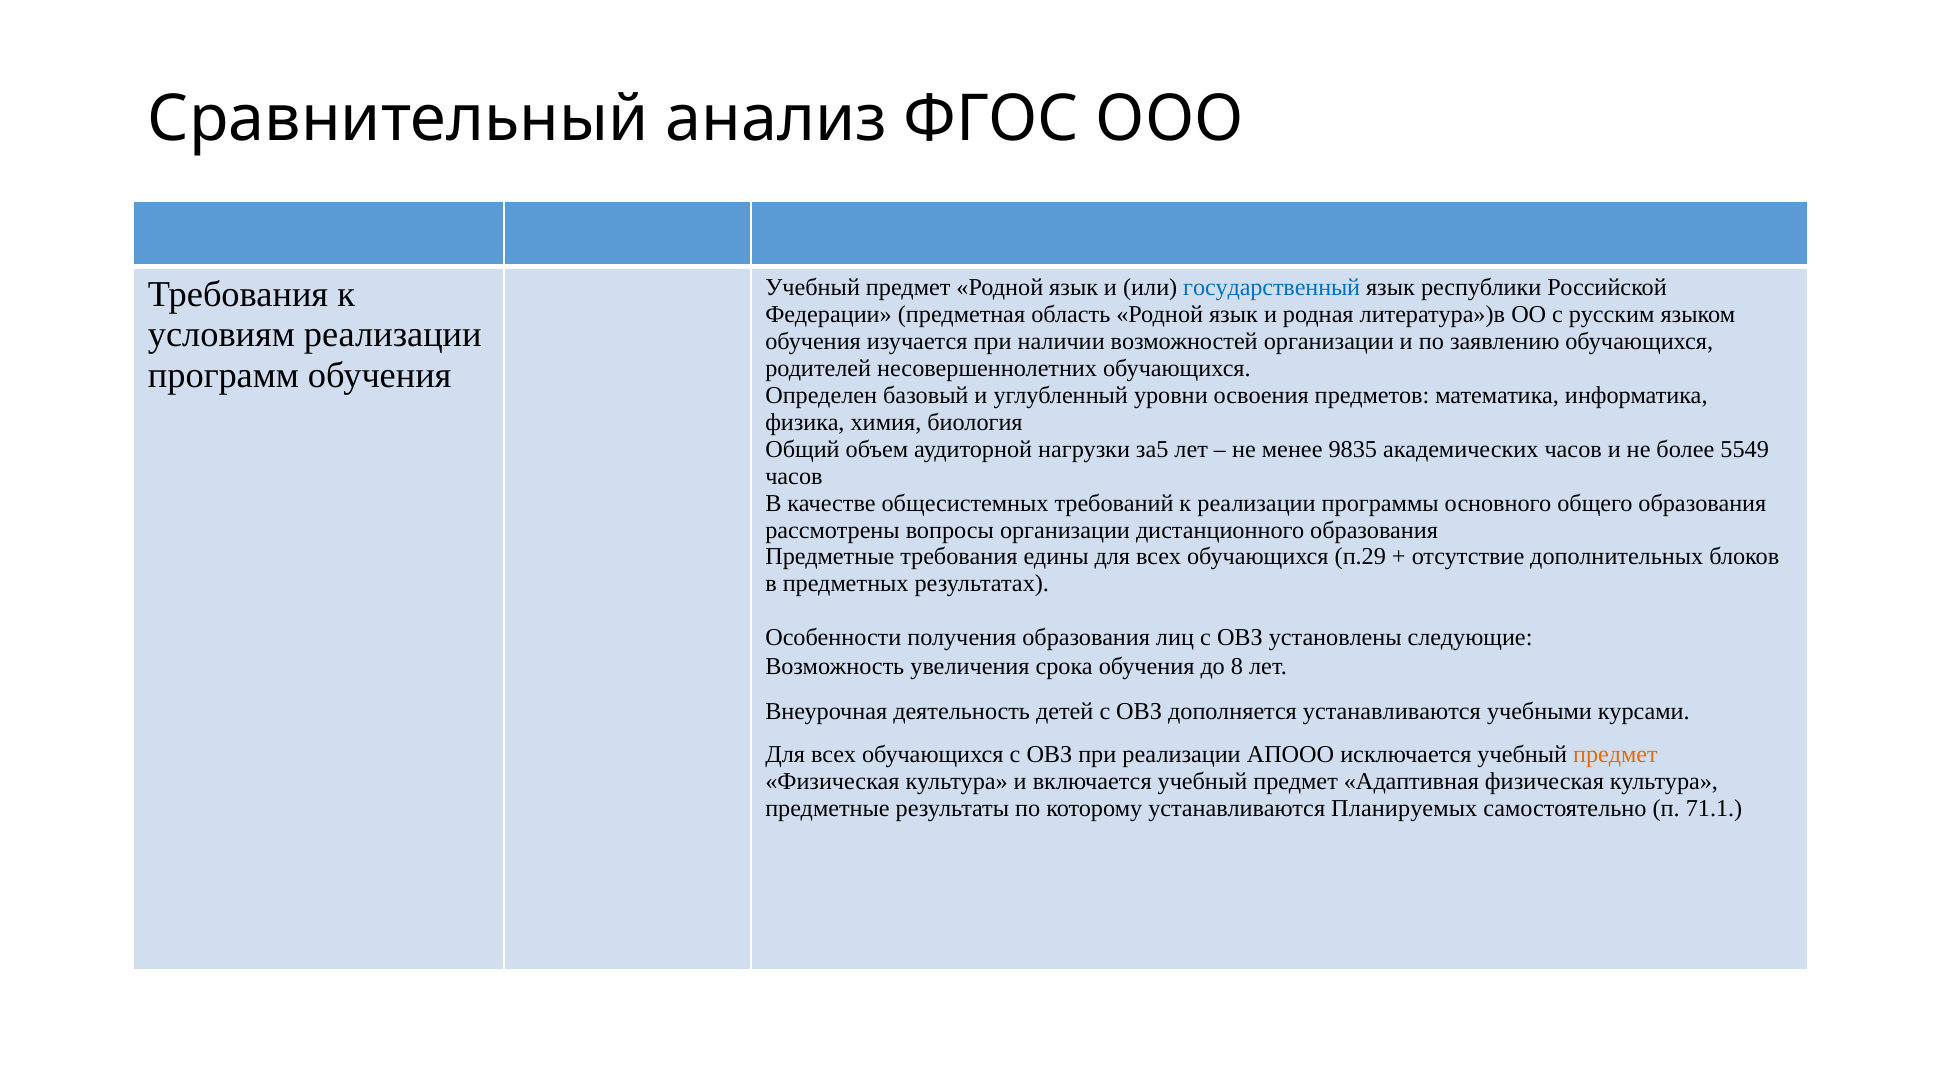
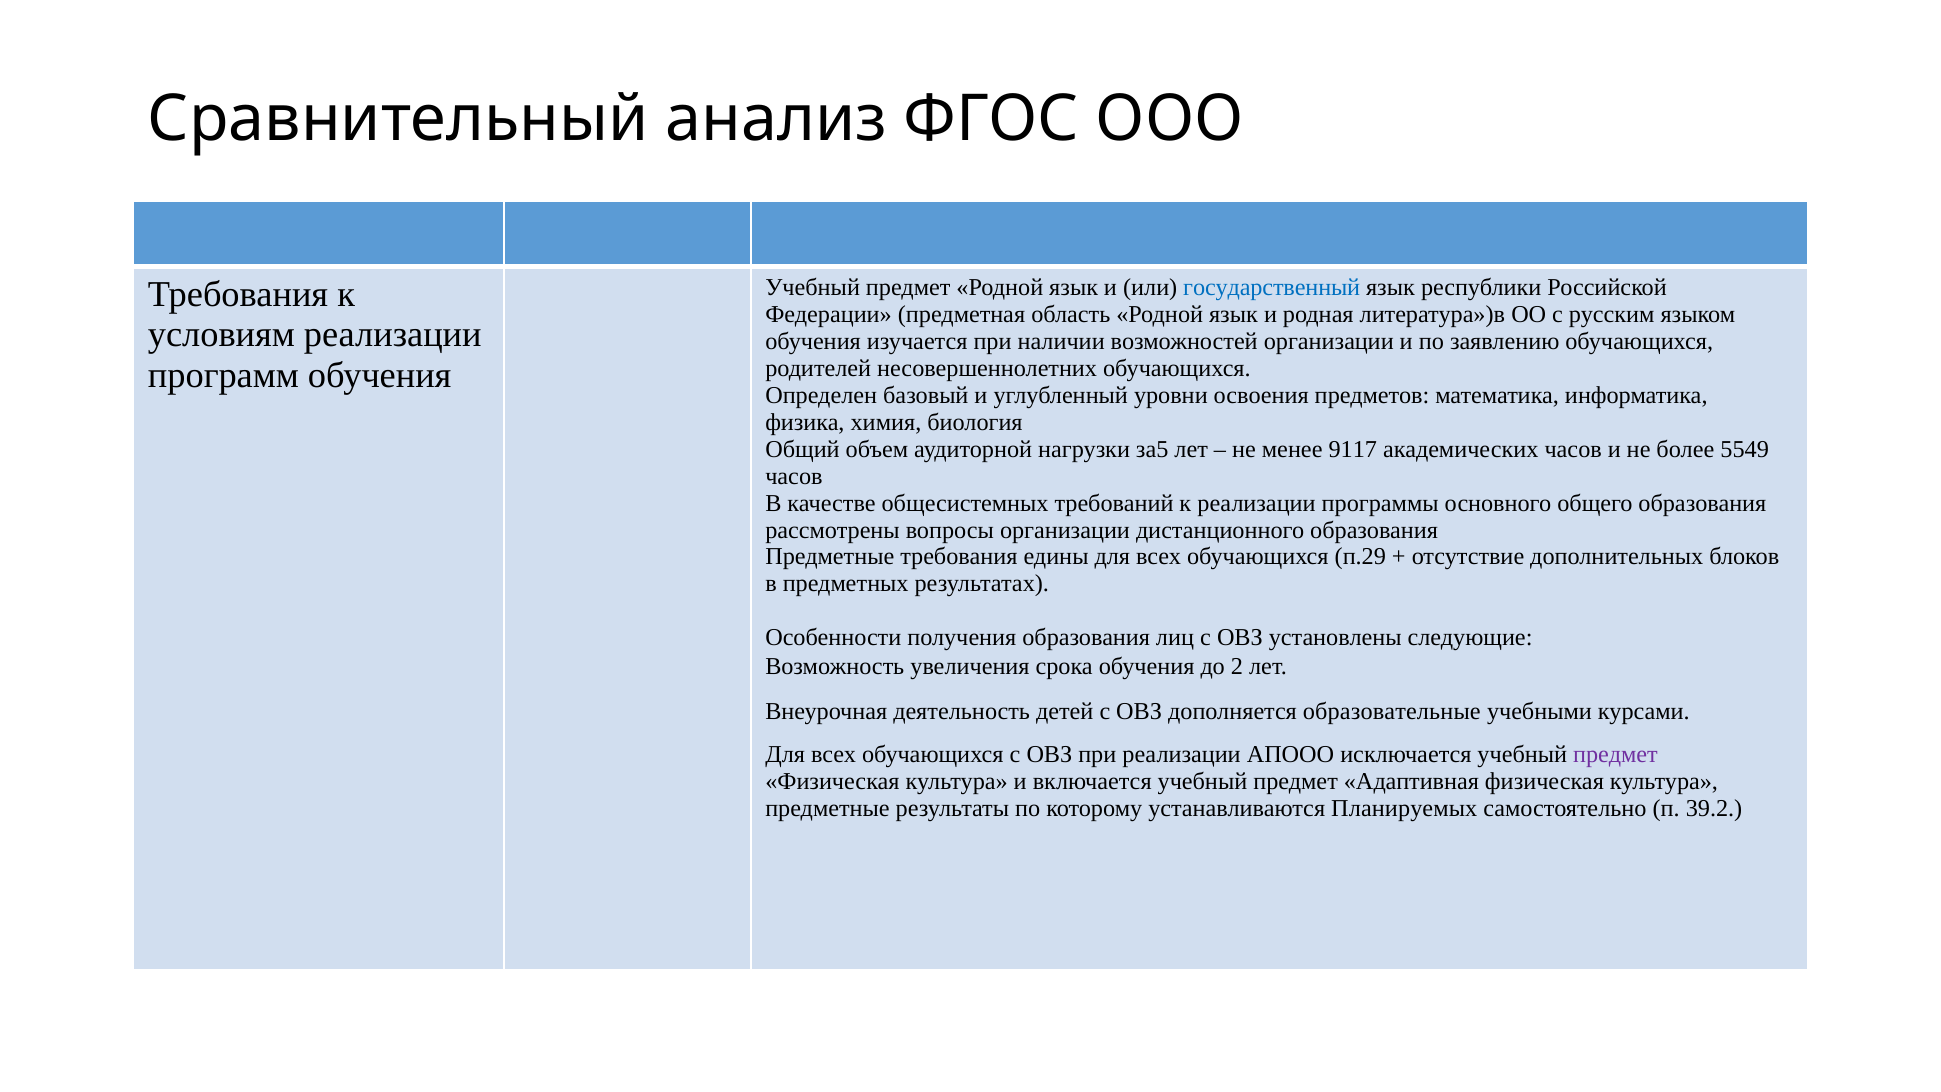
9835: 9835 -> 9117
8: 8 -> 2
дополняется устанавливаются: устанавливаются -> образовательные
предмет at (1615, 754) colour: orange -> purple
71.1: 71.1 -> 39.2
